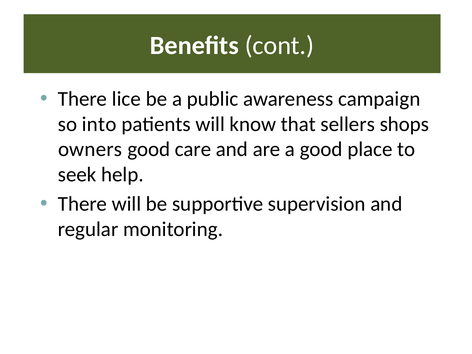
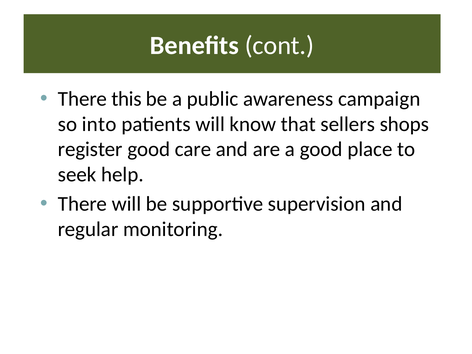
lice: lice -> this
owners: owners -> register
